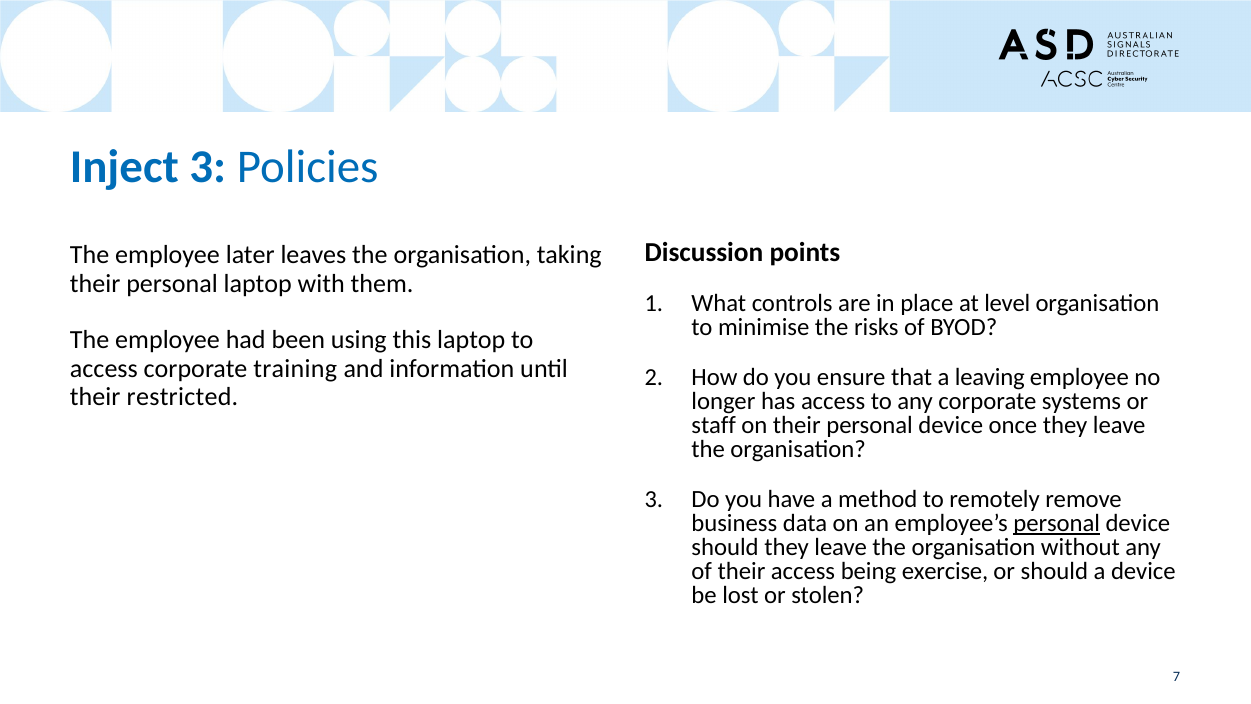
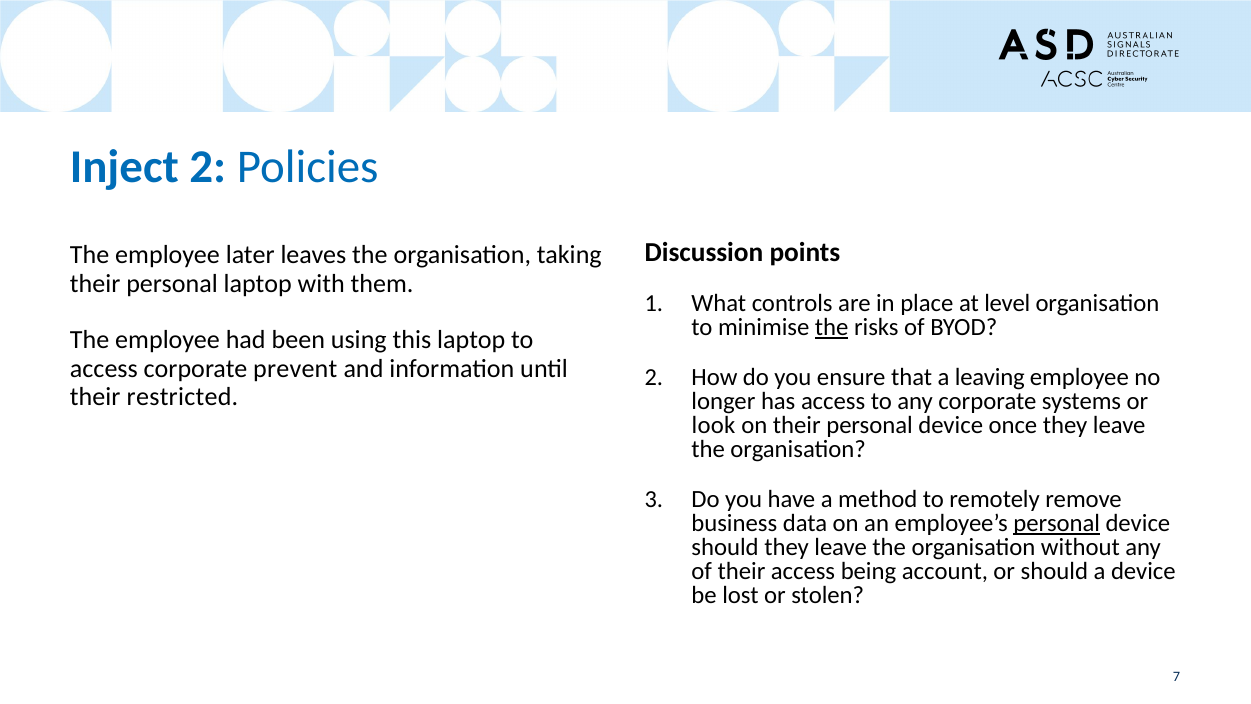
Inject 3: 3 -> 2
the at (832, 327) underline: none -> present
training: training -> prevent
staff: staff -> look
exercise: exercise -> account
